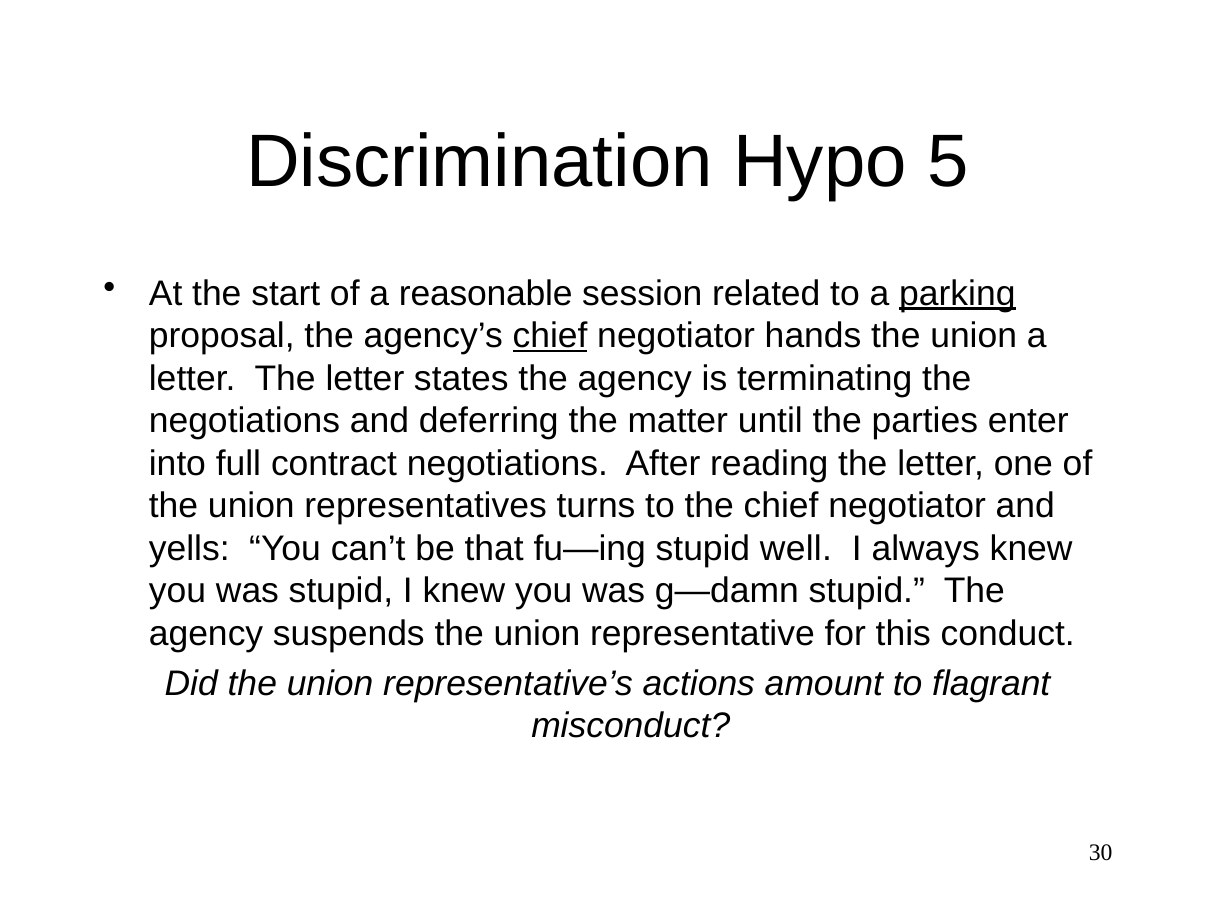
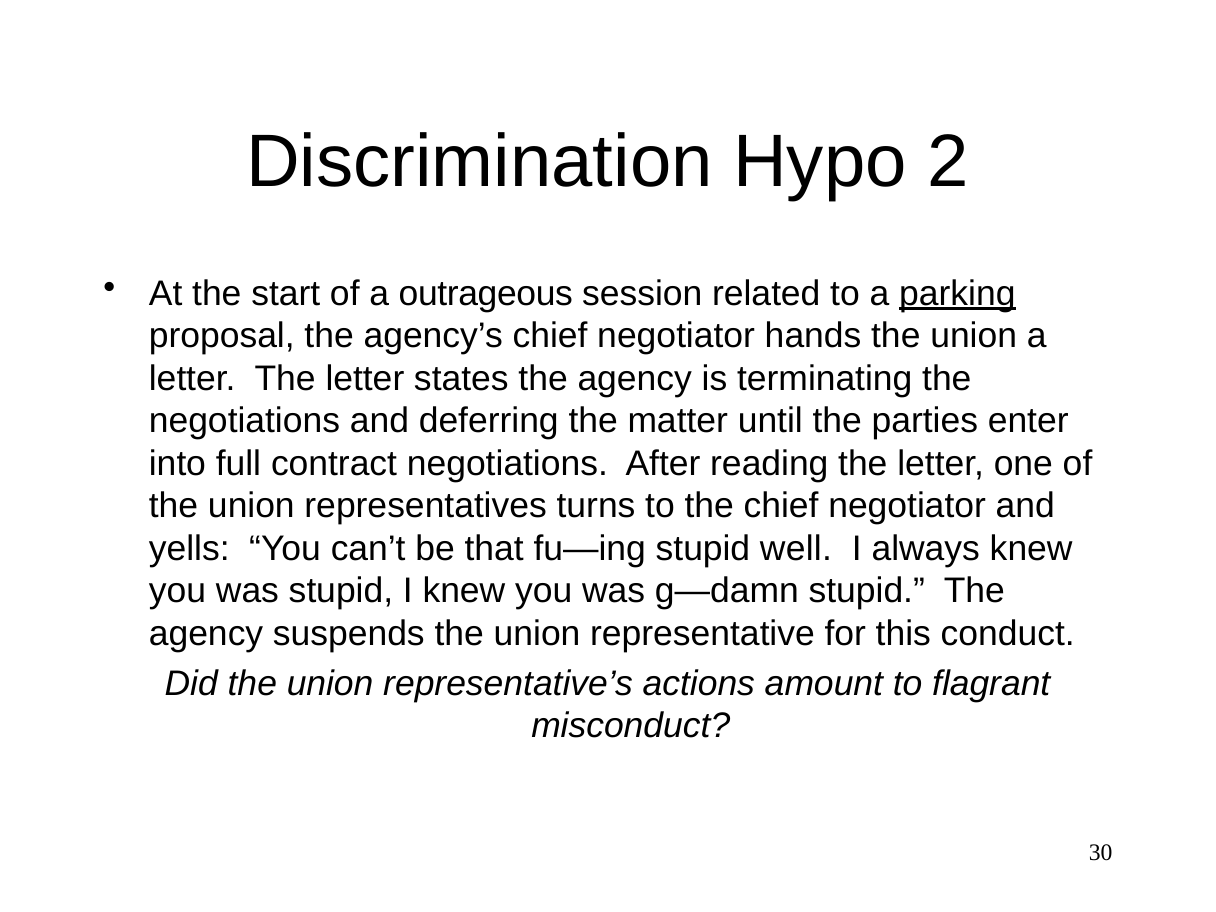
5: 5 -> 2
reasonable: reasonable -> outrageous
chief at (550, 336) underline: present -> none
